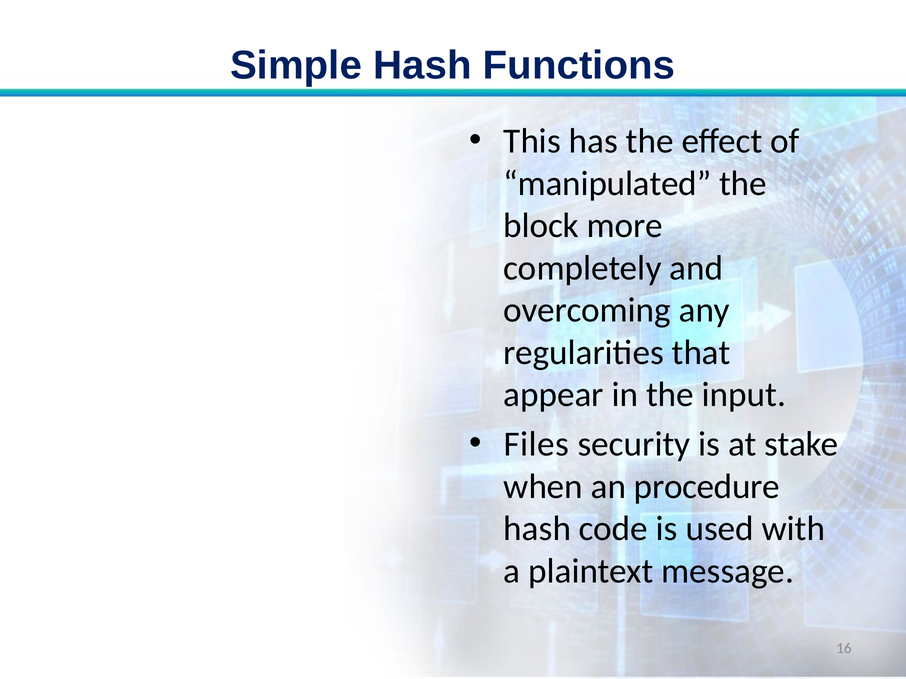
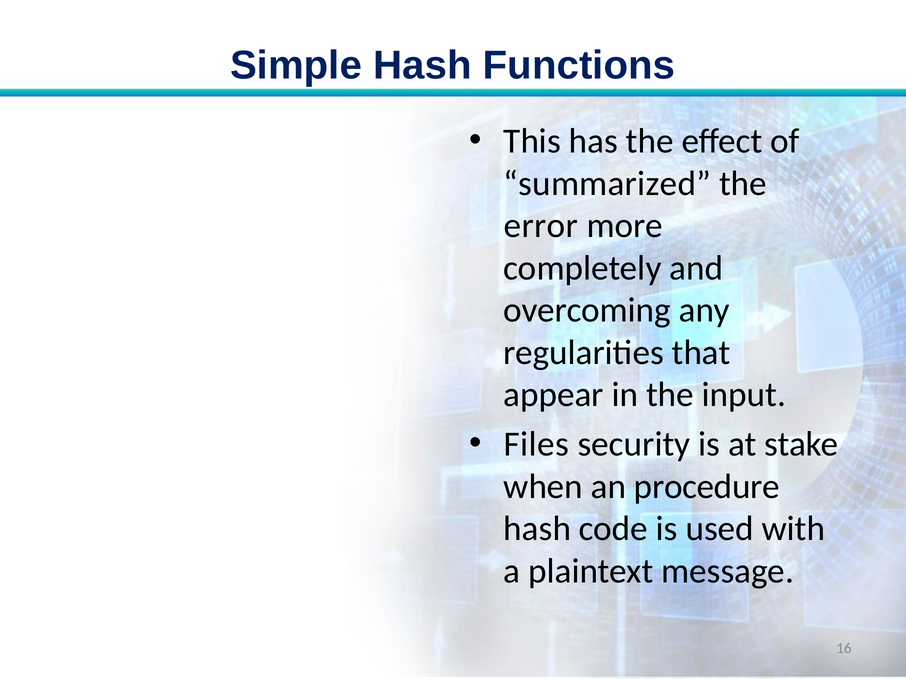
manipulated: manipulated -> summarized
block: block -> error
